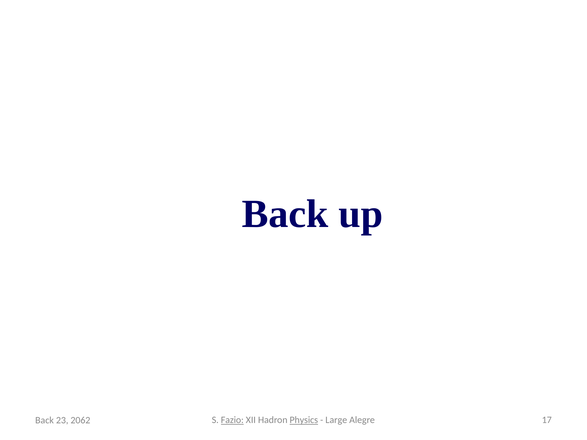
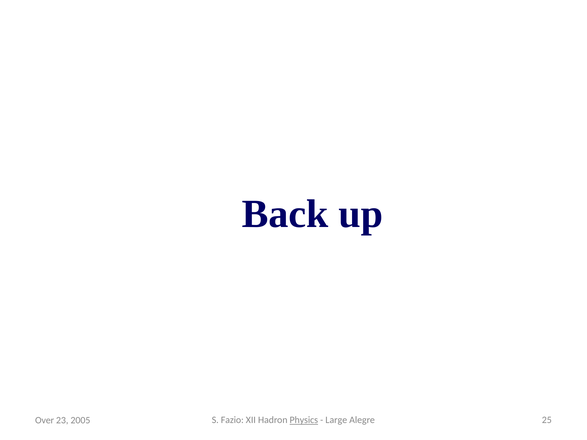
Fazio underline: present -> none
17: 17 -> 25
Back at (45, 420): Back -> Over
2062: 2062 -> 2005
